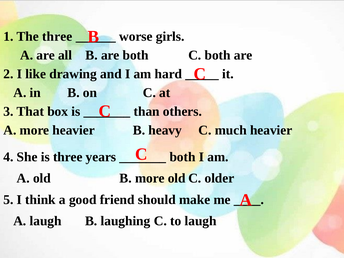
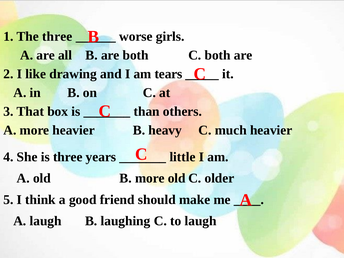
hard: hard -> tears
both at (183, 157): both -> little
